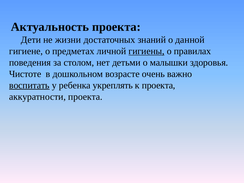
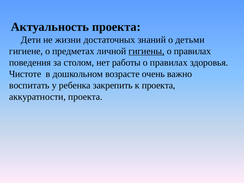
данной: данной -> детьми
детьми: детьми -> работы
малышки at (169, 63): малышки -> правилах
воспитать underline: present -> none
укреплять: укреплять -> закрепить
